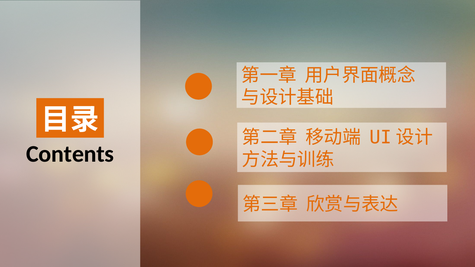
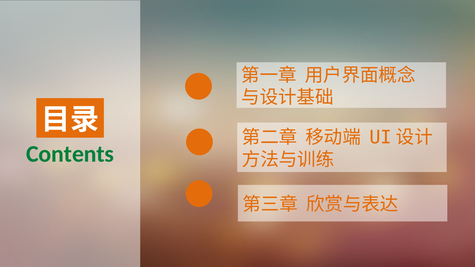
Contents colour: black -> green
